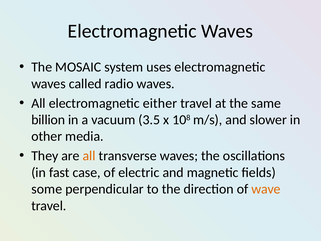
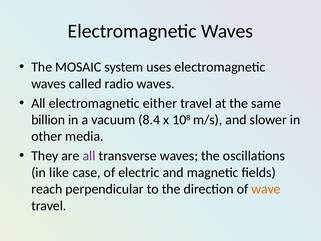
3.5: 3.5 -> 8.4
all at (89, 156) colour: orange -> purple
fast: fast -> like
some: some -> reach
